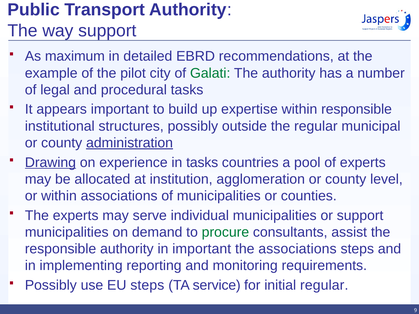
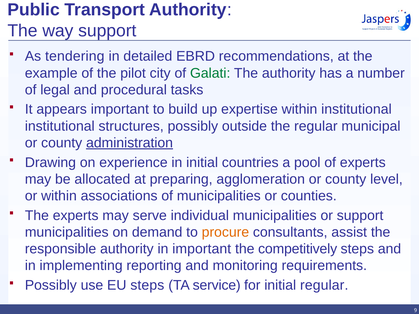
maximum: maximum -> tendering
within responsible: responsible -> institutional
Drawing underline: present -> none
in tasks: tasks -> initial
institution: institution -> preparing
procure colour: green -> orange
the associations: associations -> competitively
